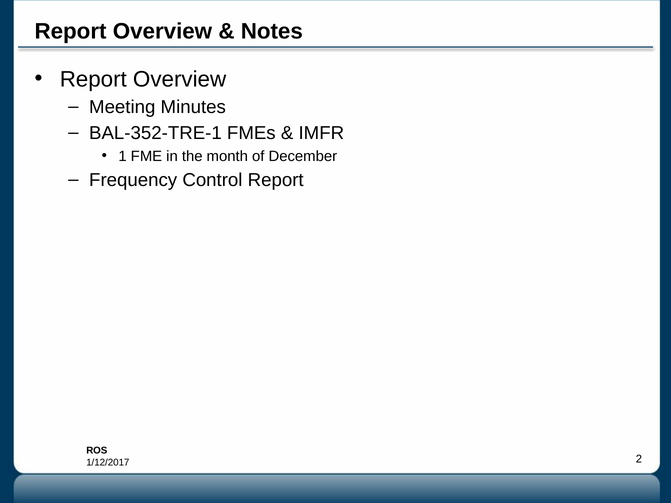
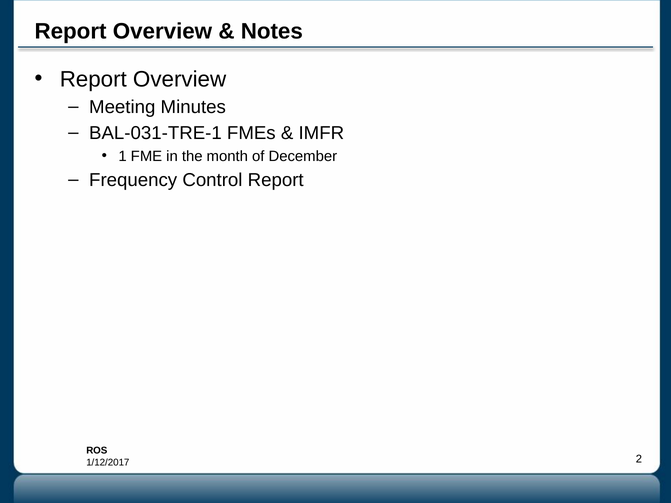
BAL-352-TRE-1: BAL-352-TRE-1 -> BAL-031-TRE-1
